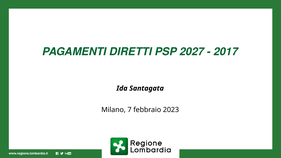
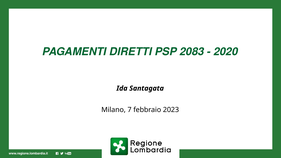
2027: 2027 -> 2083
2017: 2017 -> 2020
